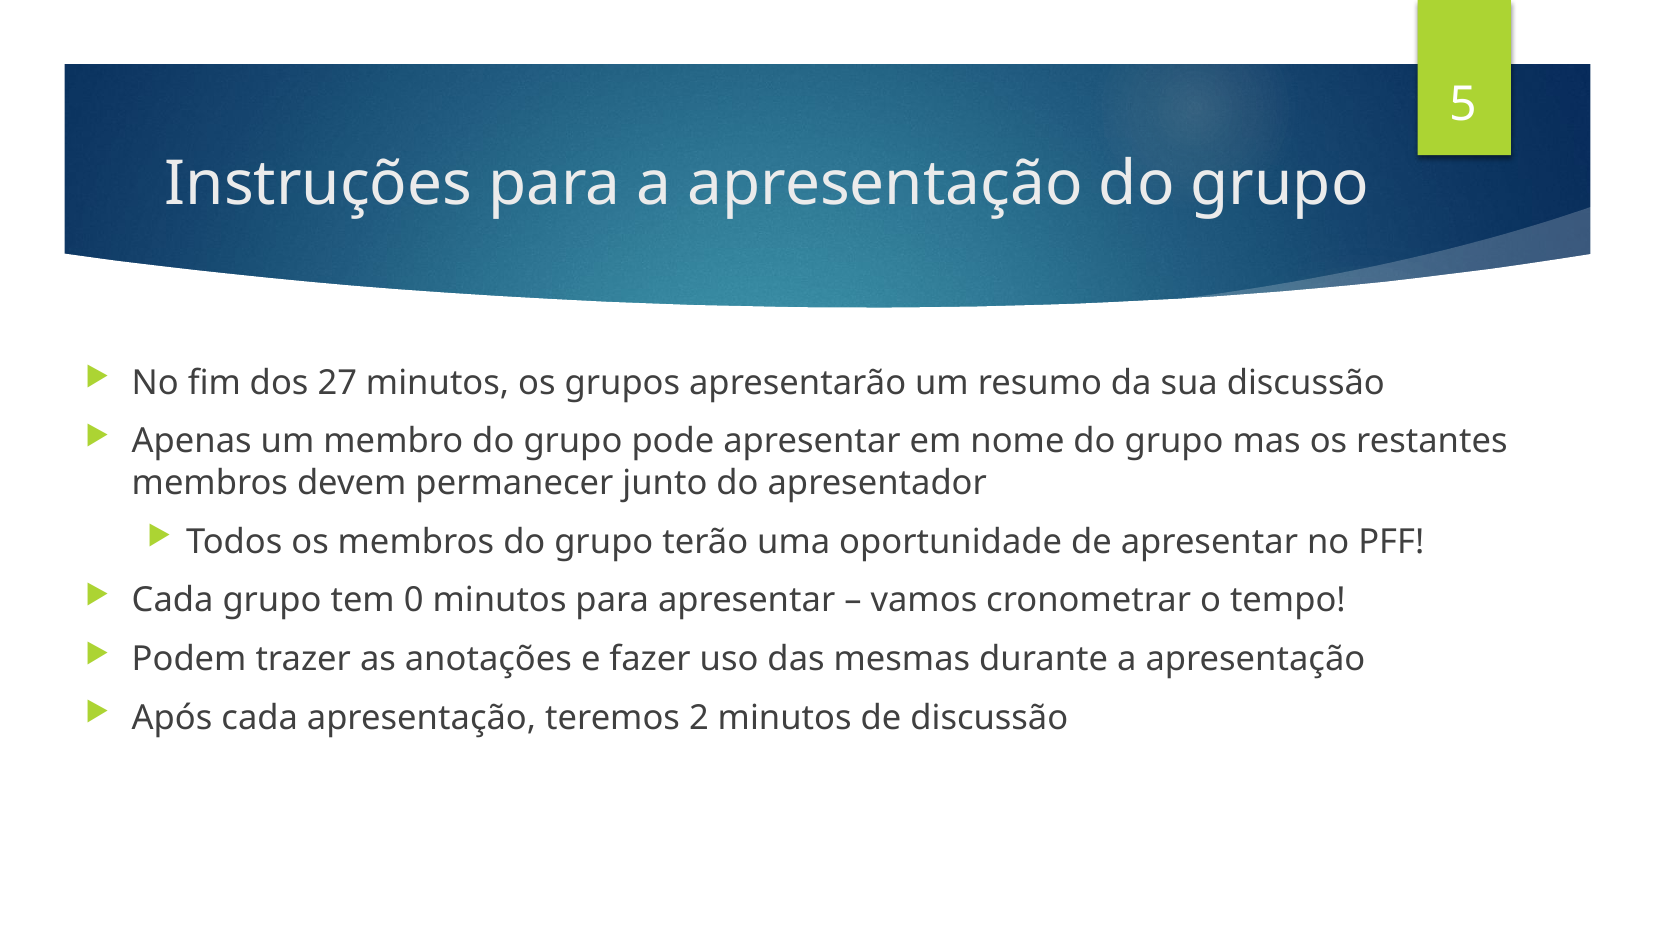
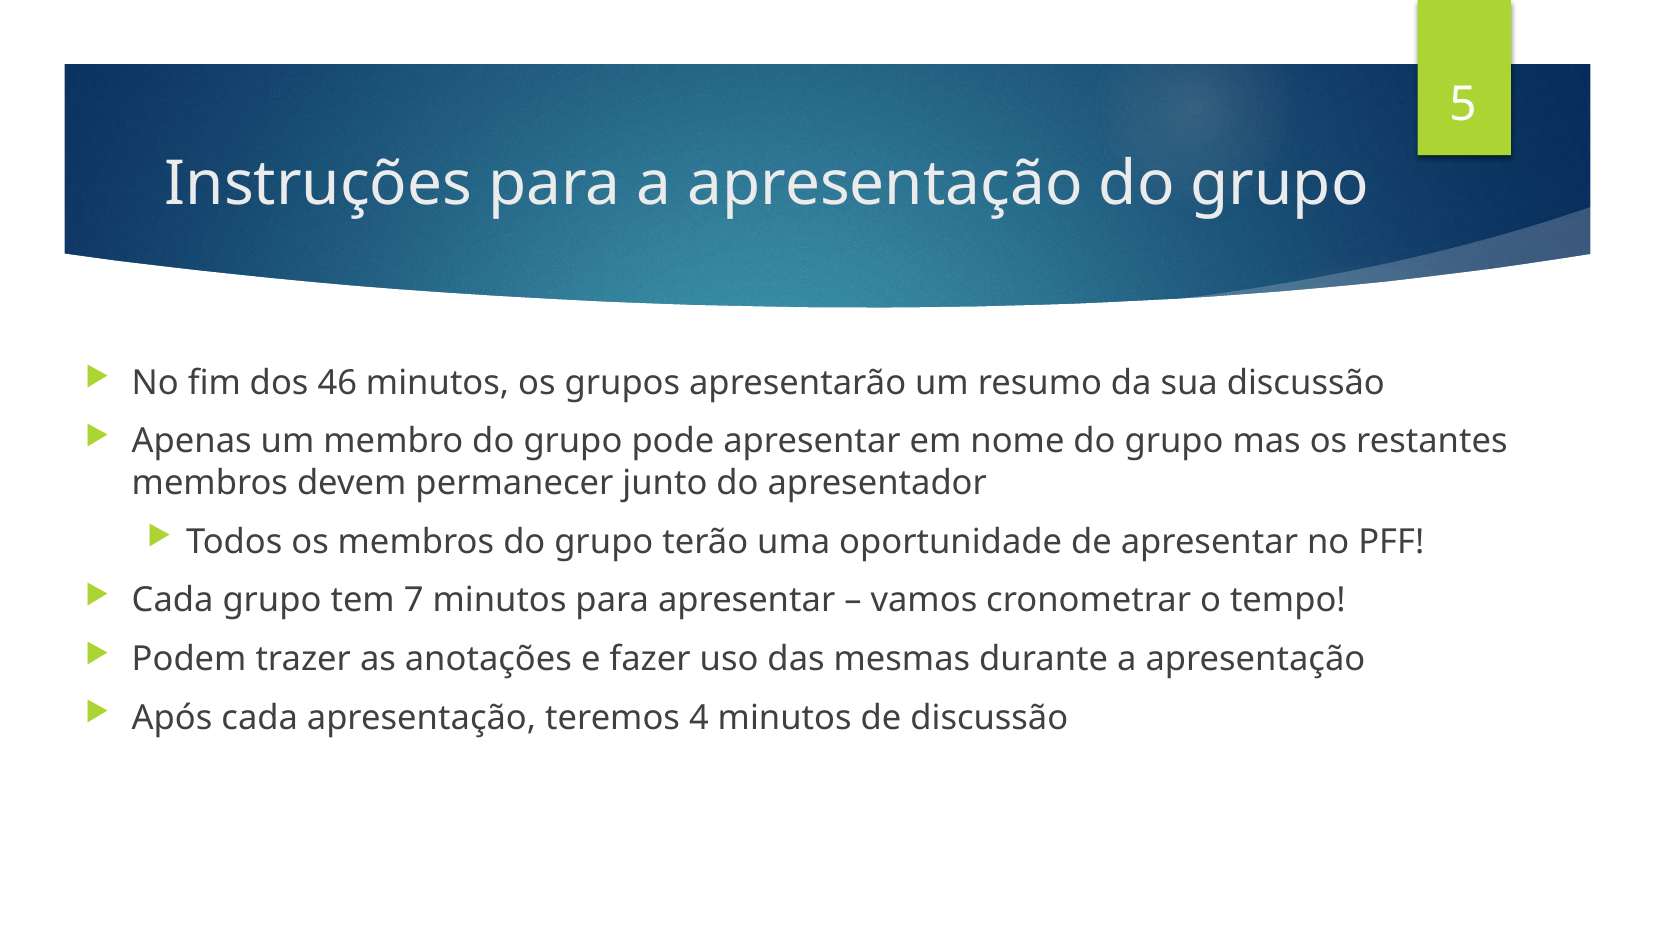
27: 27 -> 46
0: 0 -> 7
2: 2 -> 4
